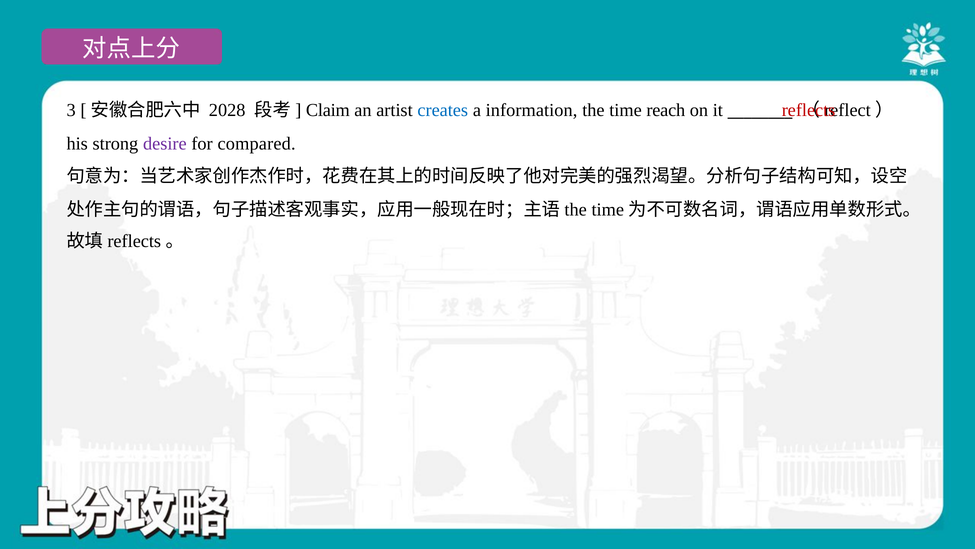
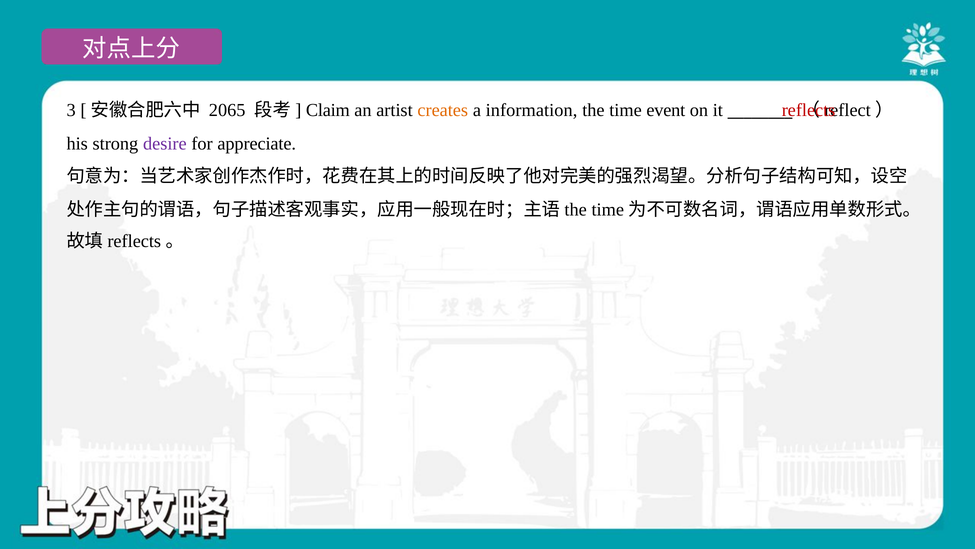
2028: 2028 -> 2065
creates colour: blue -> orange
reach: reach -> event
compared: compared -> appreciate
